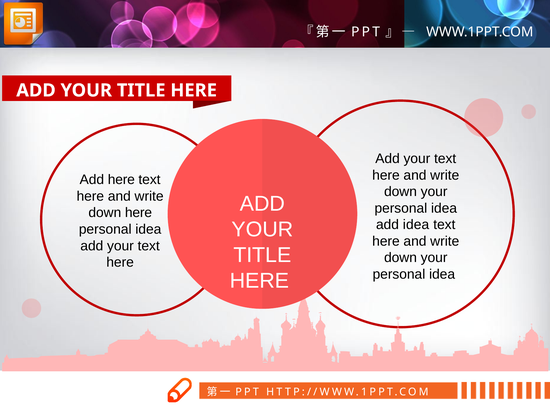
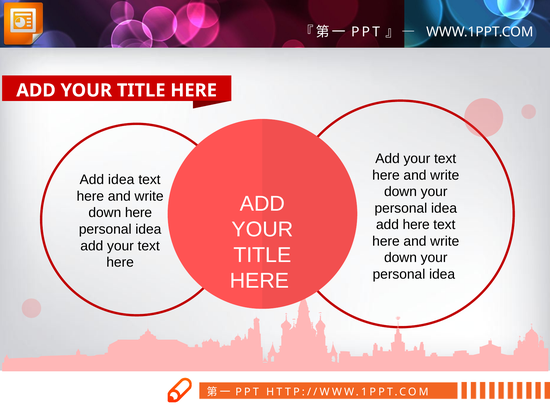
Add here: here -> idea
add idea: idea -> here
